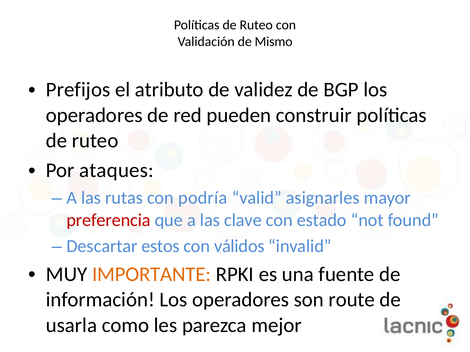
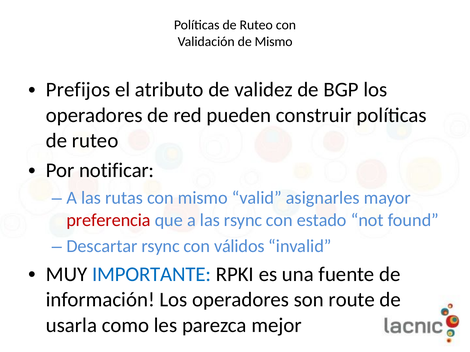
ataques: ataques -> notificar
con podría: podría -> mismo
las clave: clave -> rsync
Descartar estos: estos -> rsync
IMPORTANTE colour: orange -> blue
